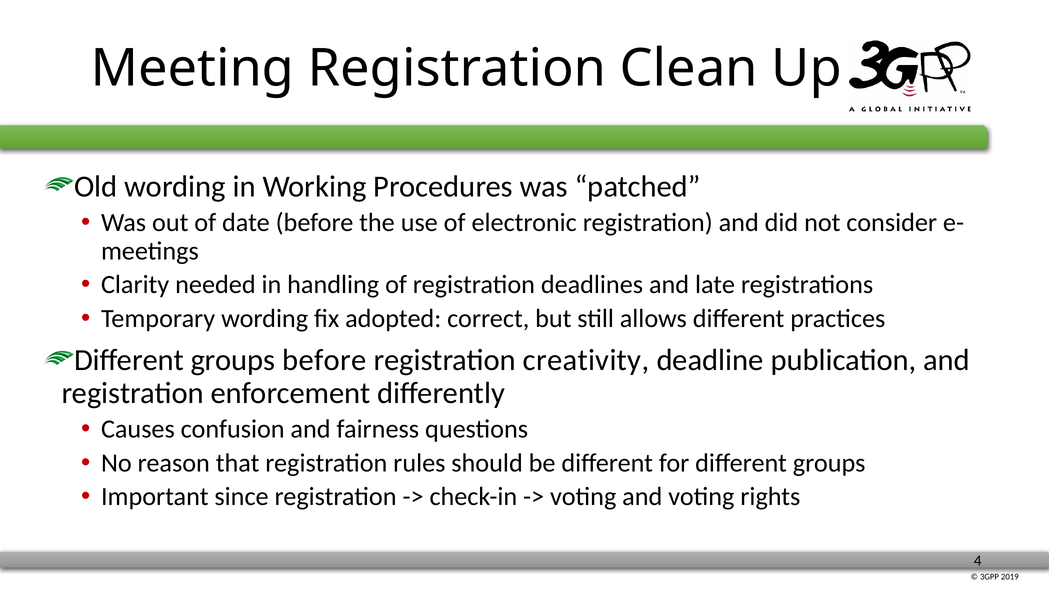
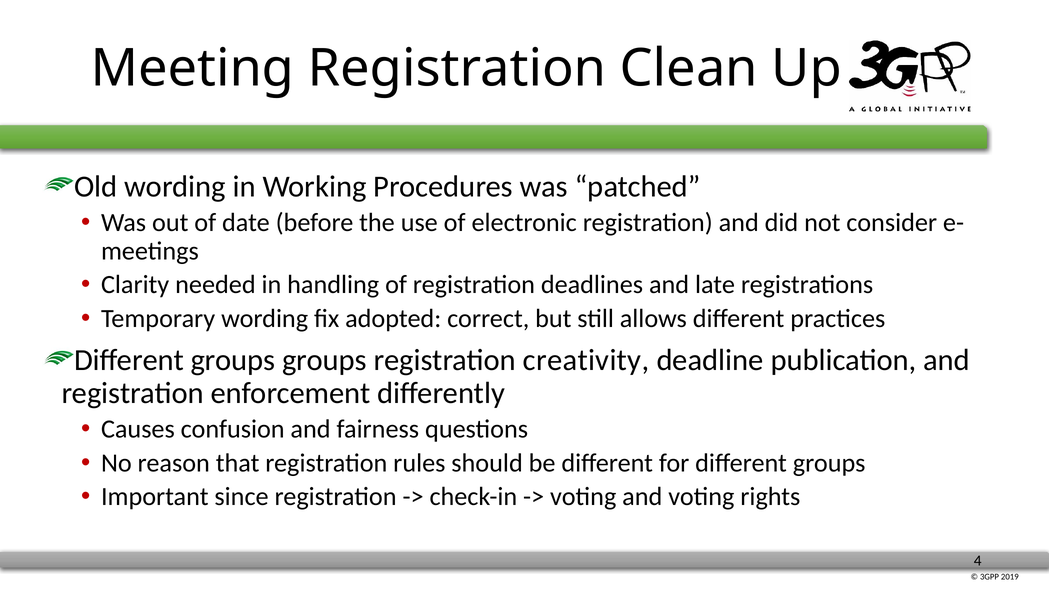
groups before: before -> groups
